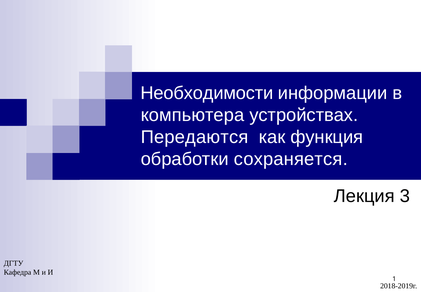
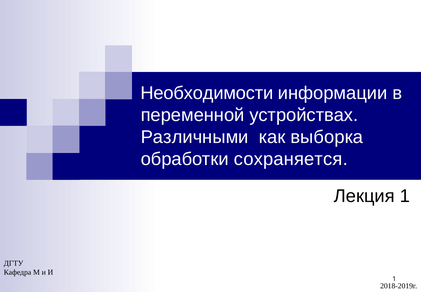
компьютера: компьютера -> переменной
Передаются: Передаются -> Различными
функция: функция -> выборка
Лекция 3: 3 -> 1
